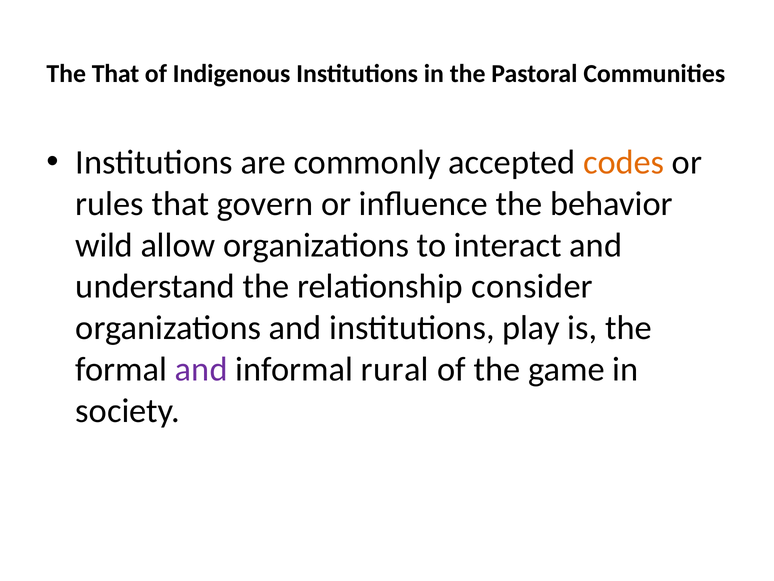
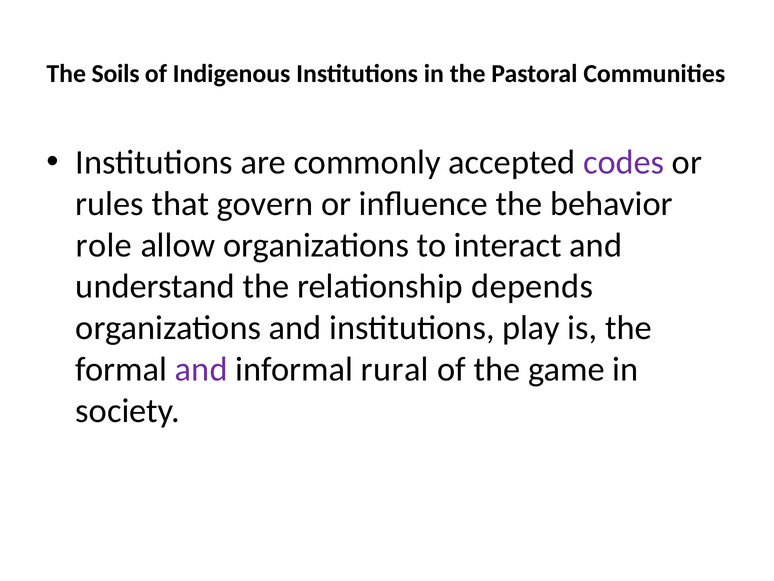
The That: That -> Soils
codes colour: orange -> purple
wild: wild -> role
consider: consider -> depends
